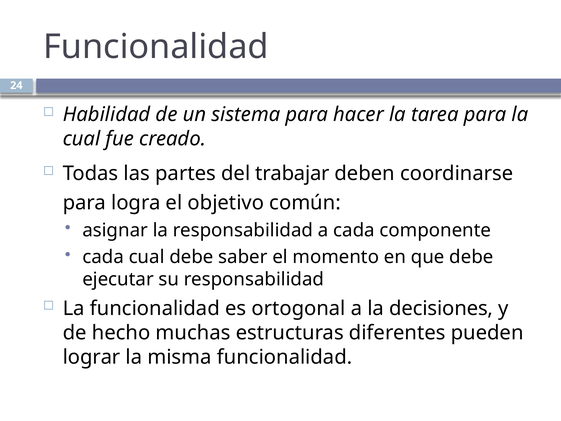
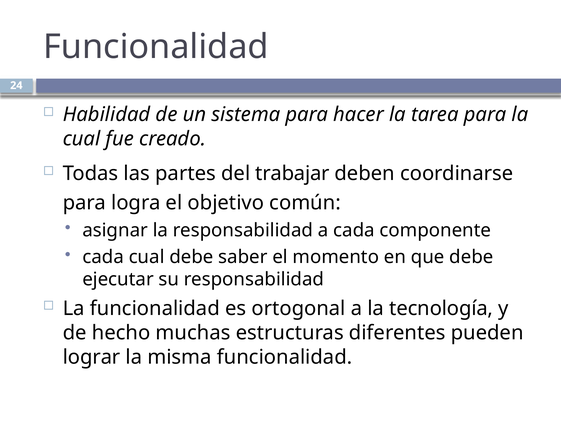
decisiones: decisiones -> tecnología
